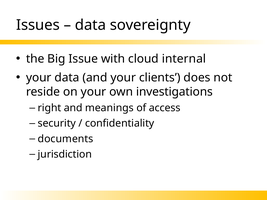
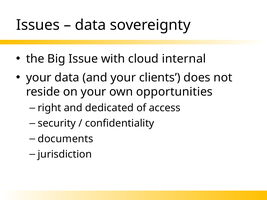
investigations: investigations -> opportunities
meanings: meanings -> dedicated
